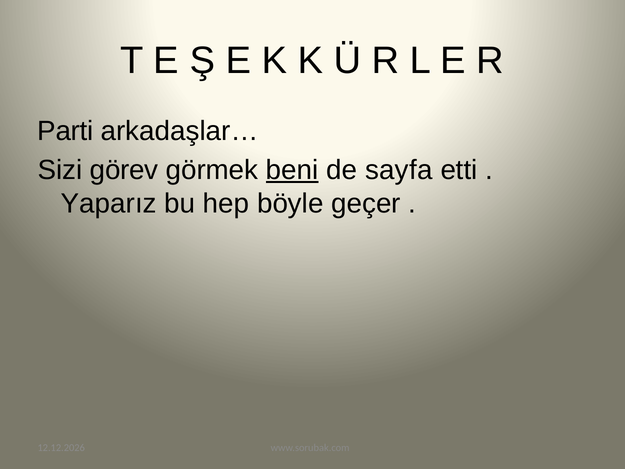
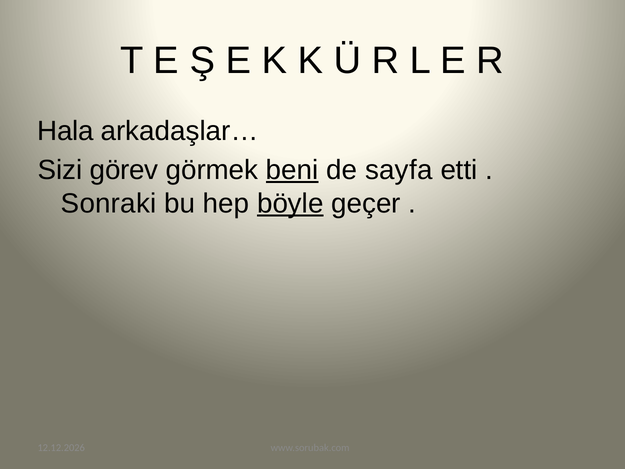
Parti: Parti -> Hala
Yaparız: Yaparız -> Sonraki
böyle underline: none -> present
